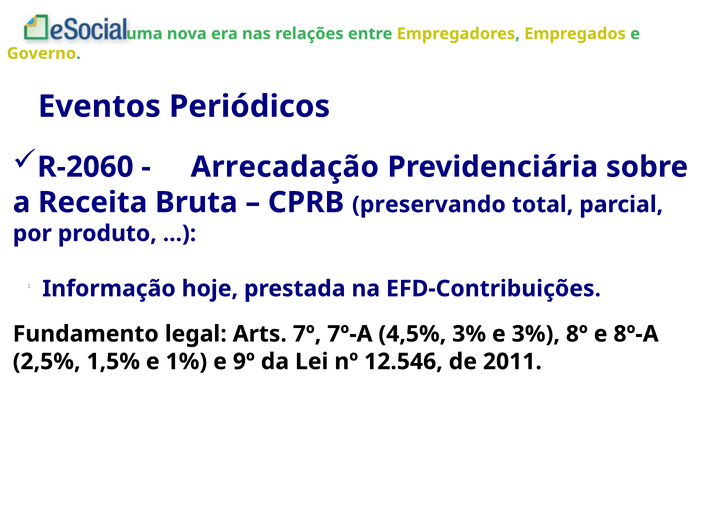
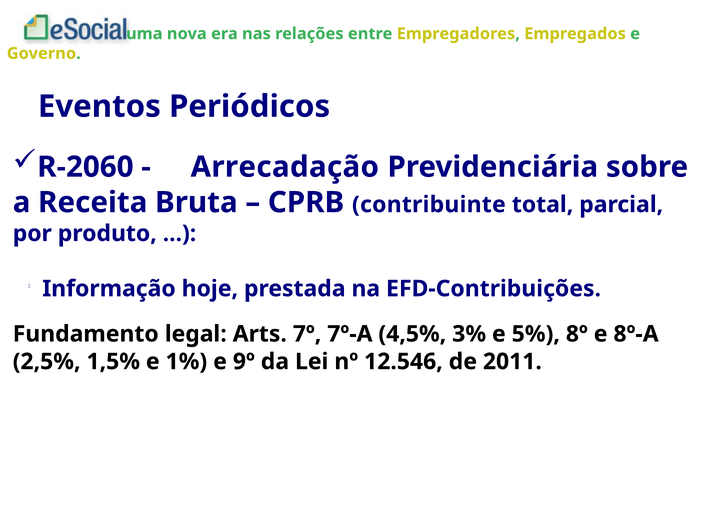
preservando: preservando -> contribuinte
e 3%: 3% -> 5%
